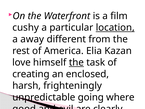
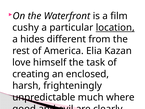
away: away -> hides
the at (76, 62) underline: present -> none
going: going -> much
